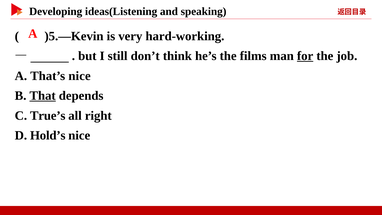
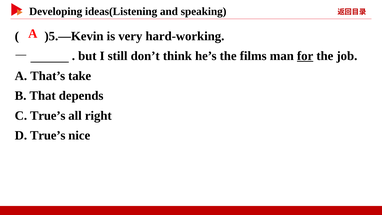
That’s nice: nice -> take
That underline: present -> none
D Hold’s: Hold’s -> True’s
